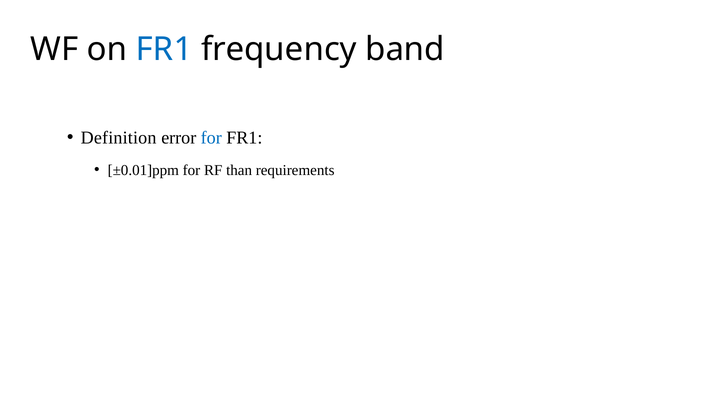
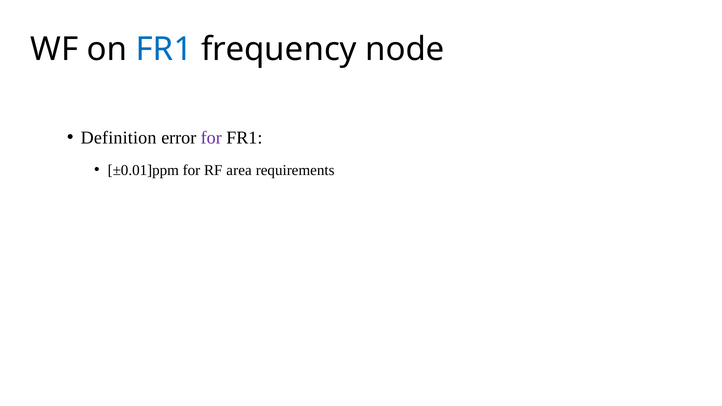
band: band -> node
for at (211, 138) colour: blue -> purple
than: than -> area
